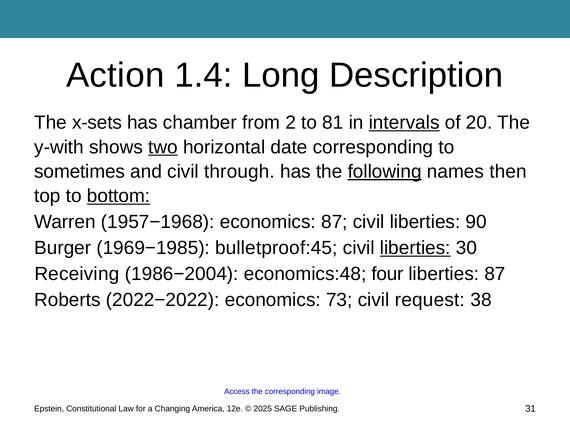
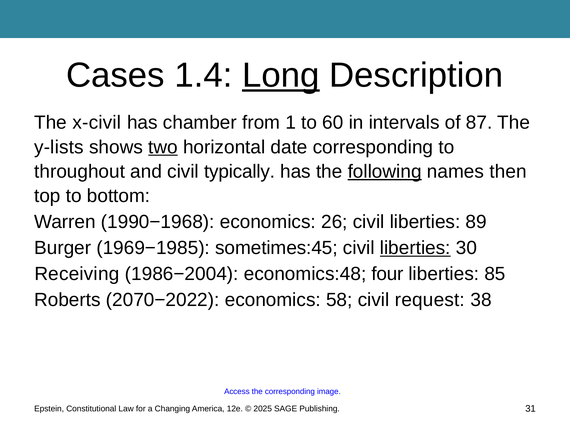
Action: Action -> Cases
Long underline: none -> present
x-sets: x-sets -> x-civil
2: 2 -> 1
81: 81 -> 60
intervals underline: present -> none
20: 20 -> 87
y-with: y-with -> y-lists
sometimes: sometimes -> throughout
through: through -> typically
bottom underline: present -> none
1957−1968: 1957−1968 -> 1990−1968
economics 87: 87 -> 26
90: 90 -> 89
bulletproof:45: bulletproof:45 -> sometimes:45
liberties 87: 87 -> 85
2022−2022: 2022−2022 -> 2070−2022
73: 73 -> 58
